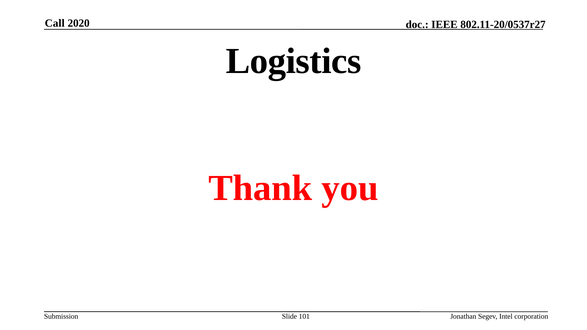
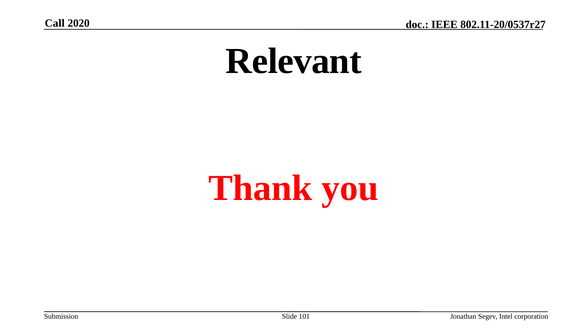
Logistics: Logistics -> Relevant
